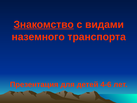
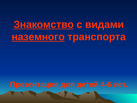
наземного underline: none -> present
